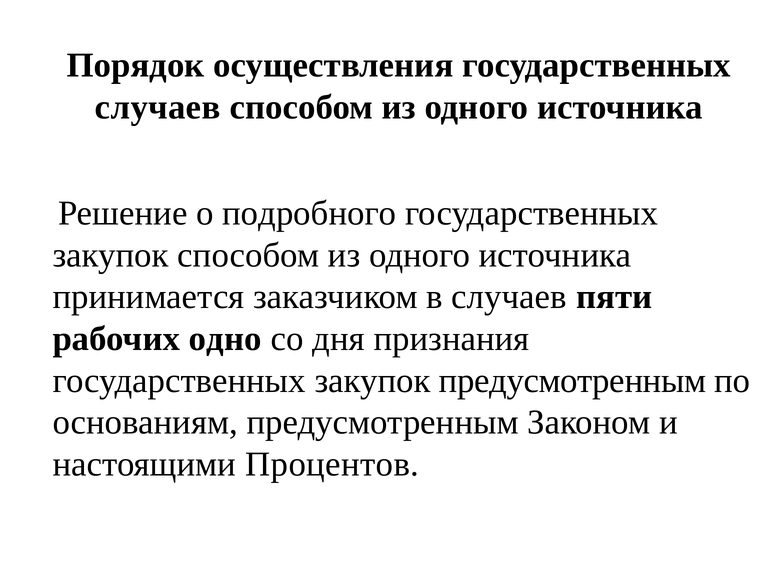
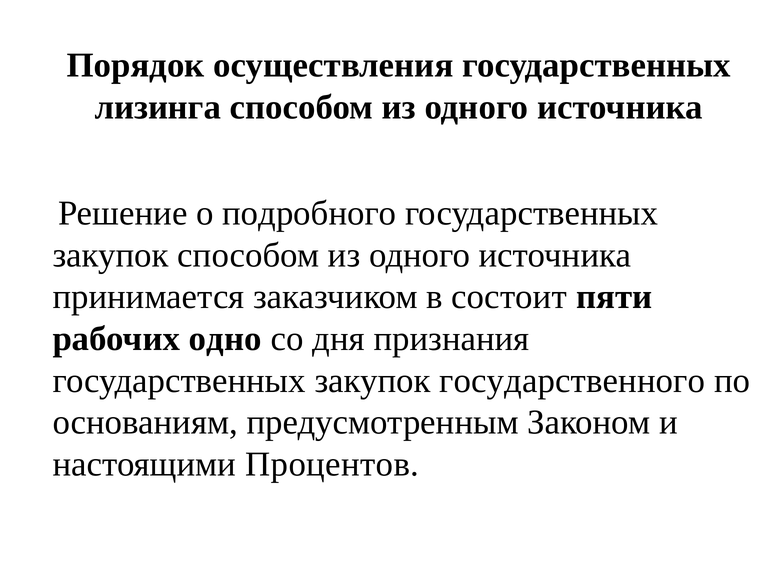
случаев at (158, 107): случаев -> лизинга
в случаев: случаев -> состоит
закупок предусмотренным: предусмотренным -> государственного
